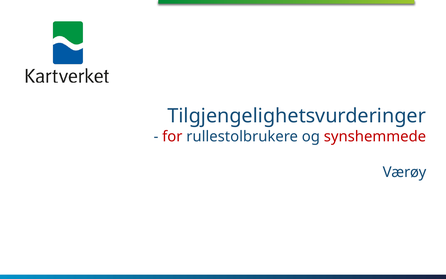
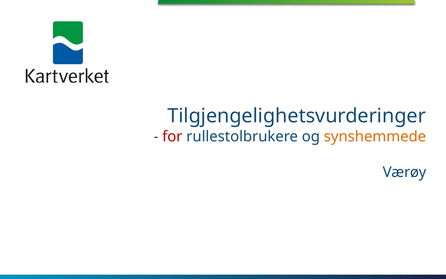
synshemmede colour: red -> orange
